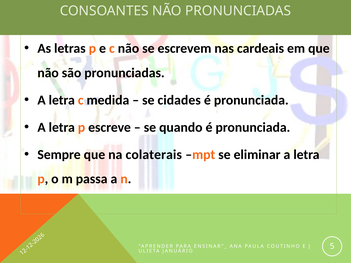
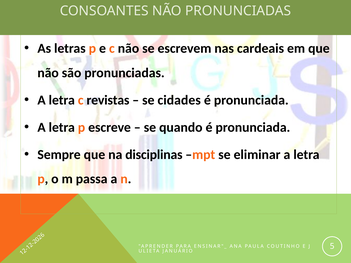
medida: medida -> revistas
colaterais: colaterais -> disciplinas
